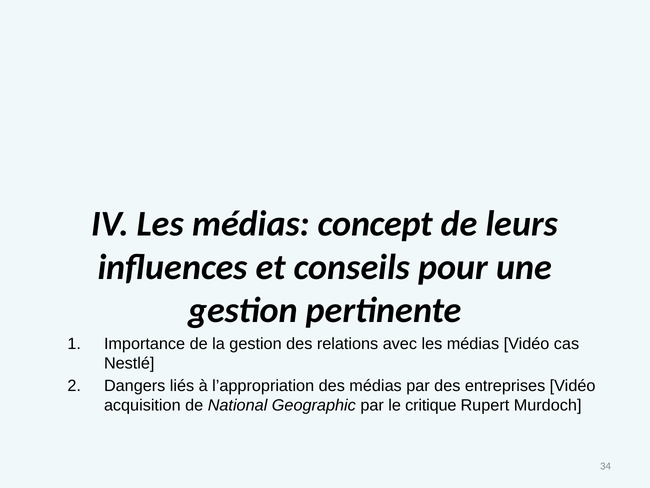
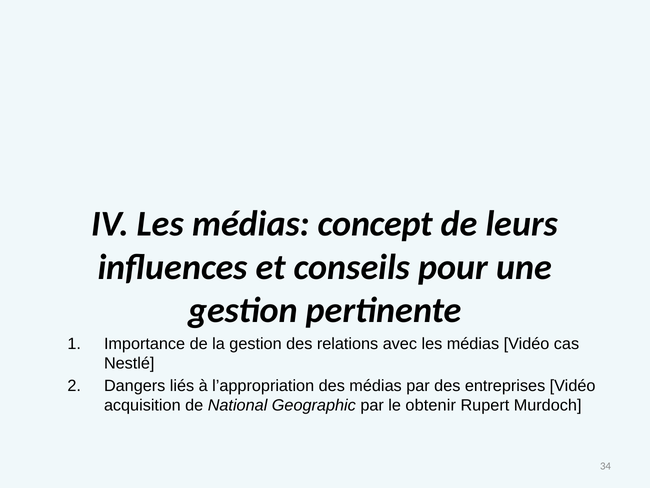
critique: critique -> obtenir
